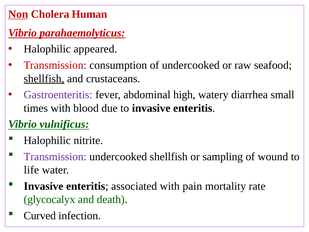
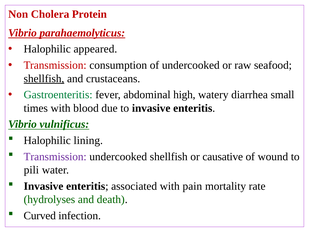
Non underline: present -> none
Human: Human -> Protein
Gastroenteritis colour: purple -> green
nitrite: nitrite -> lining
sampling: sampling -> causative
life: life -> pili
glycocalyx: glycocalyx -> hydrolyses
